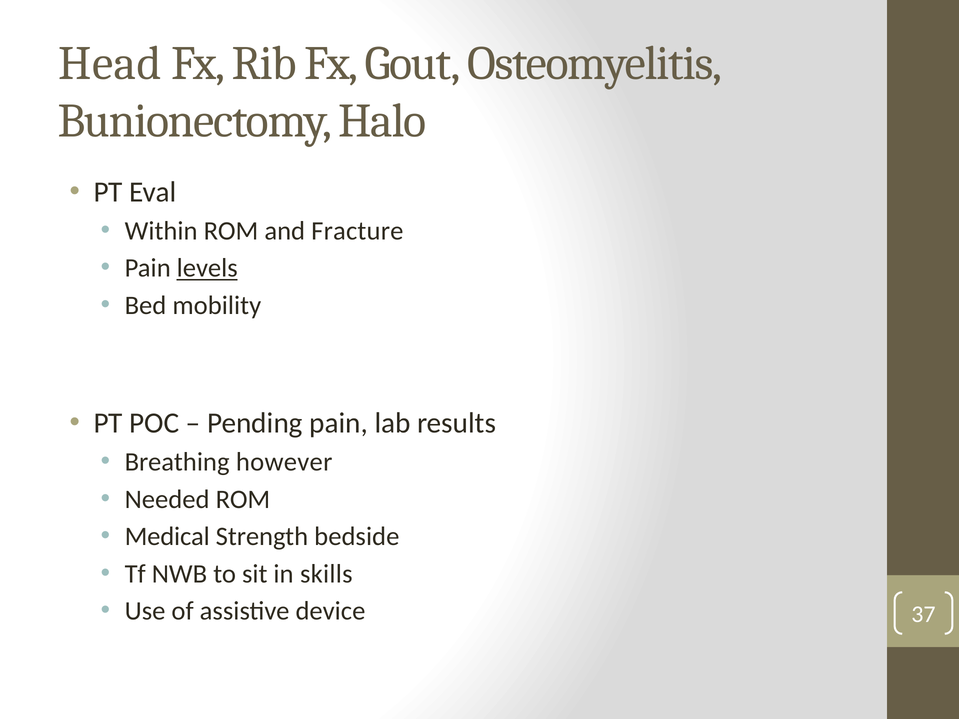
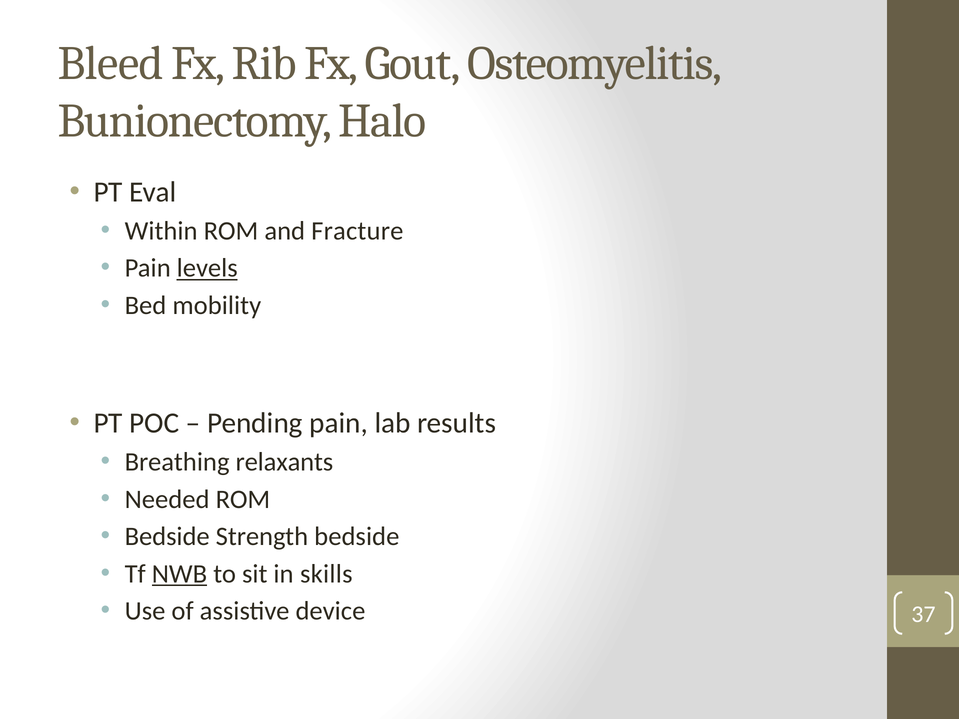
Head: Head -> Bleed
however: however -> relaxants
Medical at (167, 537): Medical -> Bedside
NWB underline: none -> present
